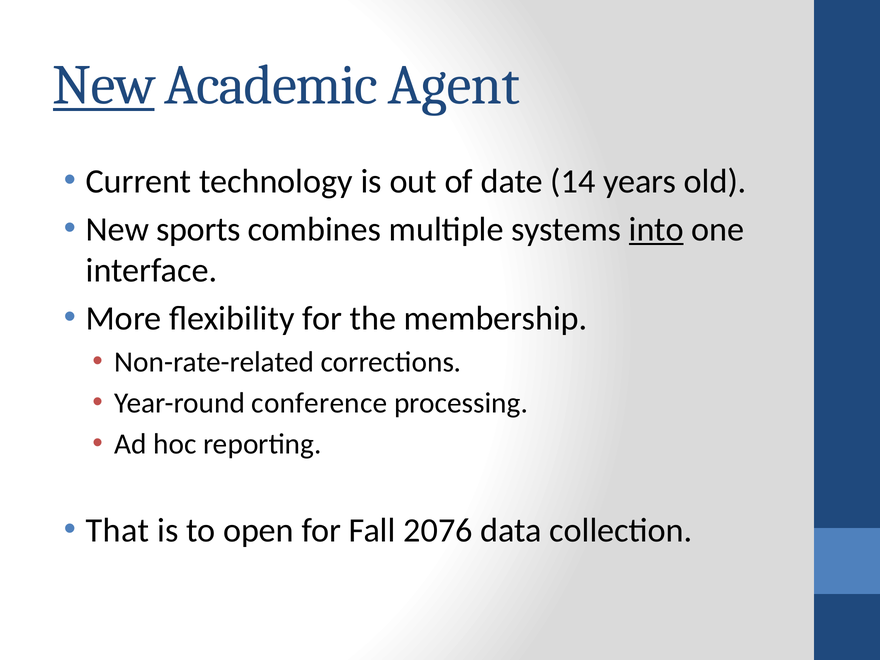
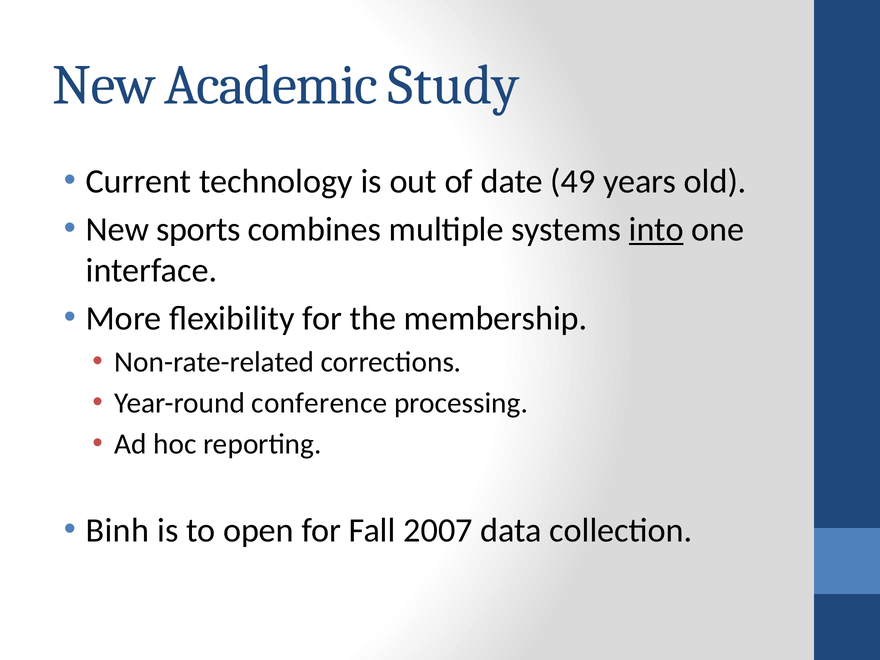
New at (104, 85) underline: present -> none
Agent: Agent -> Study
14: 14 -> 49
That: That -> Binh
2076: 2076 -> 2007
